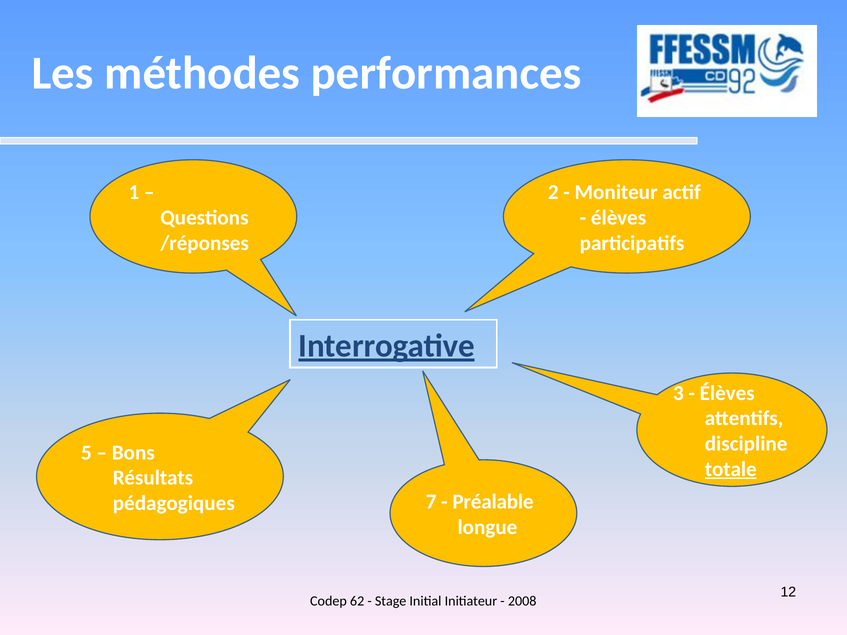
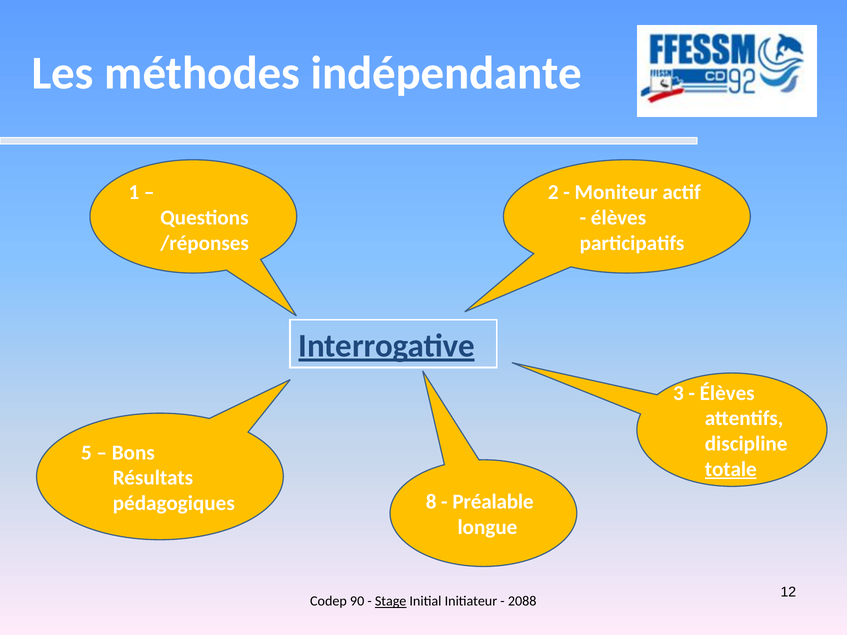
performances: performances -> indépendante
7: 7 -> 8
62: 62 -> 90
Stage underline: none -> present
2008: 2008 -> 2088
